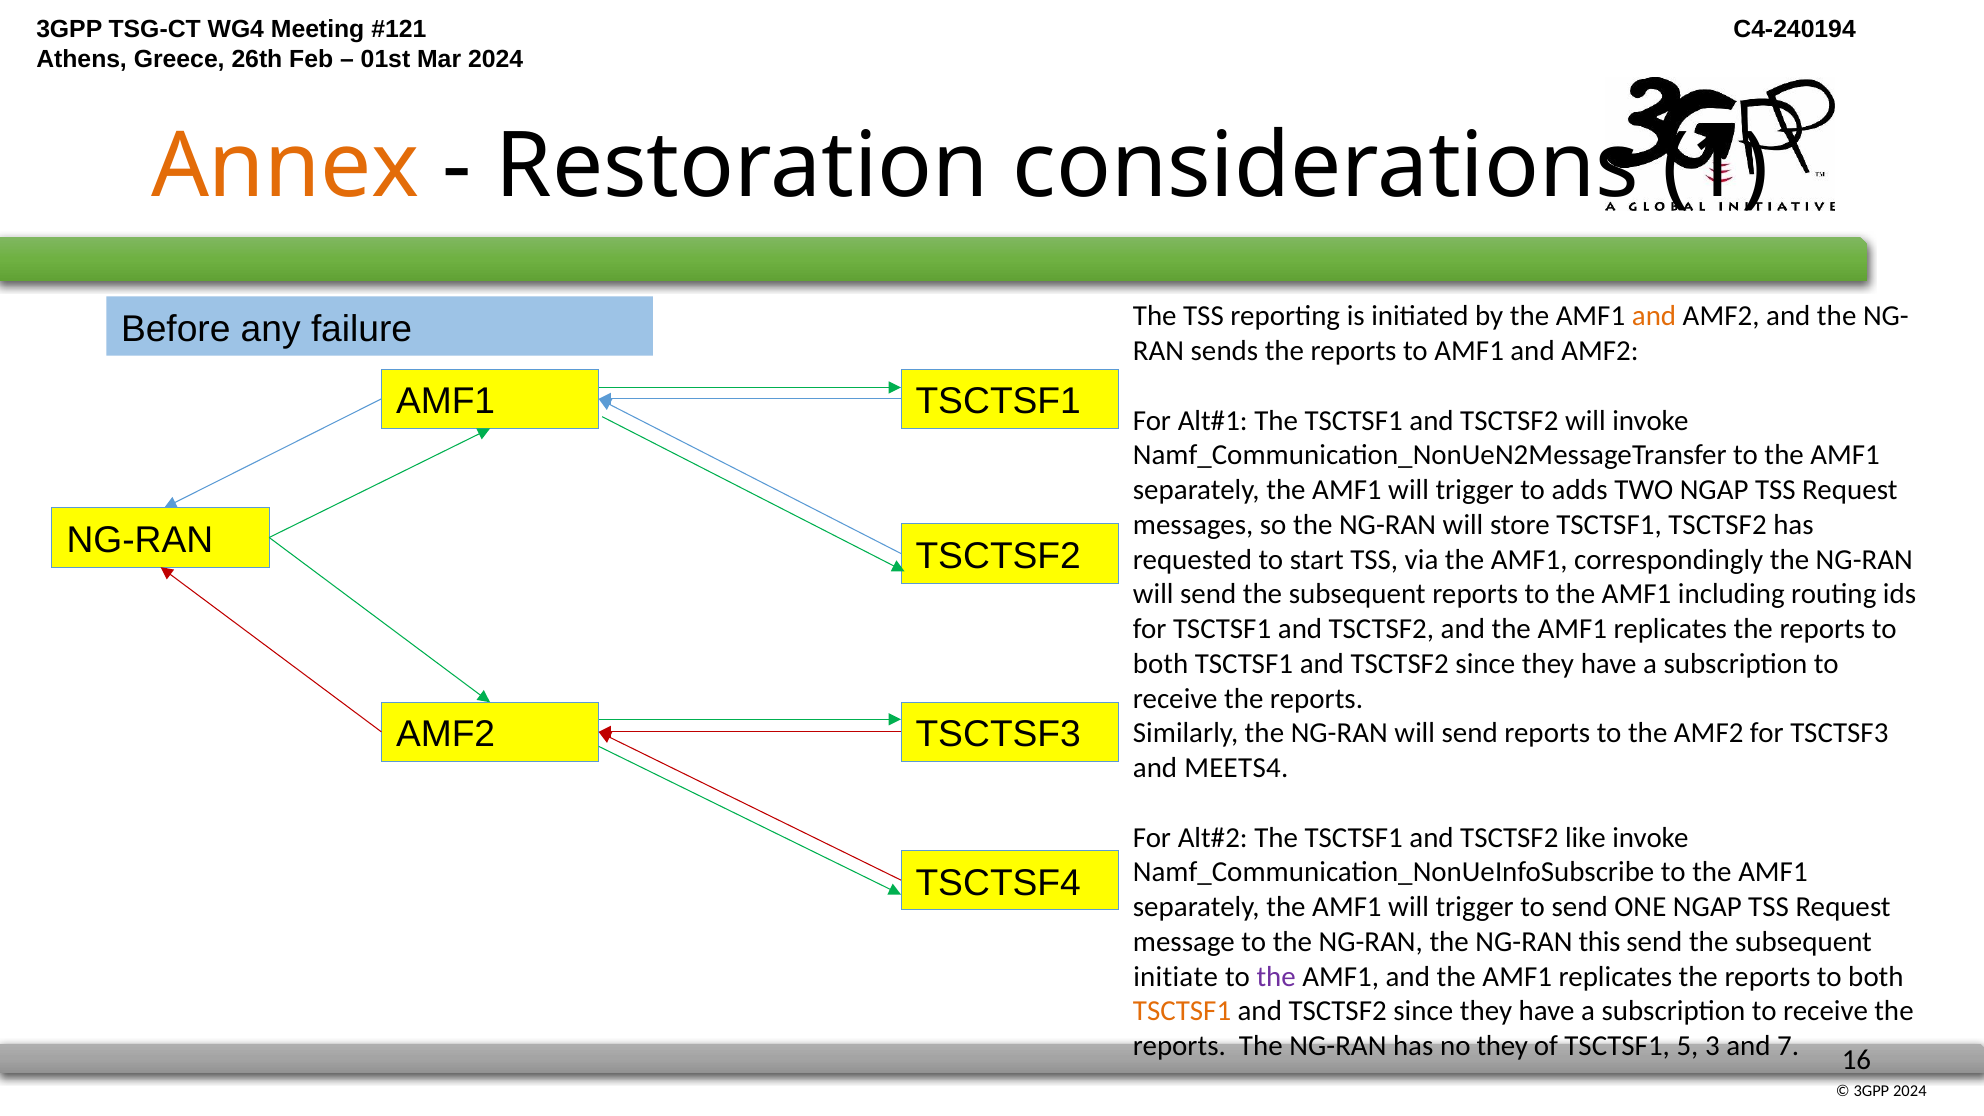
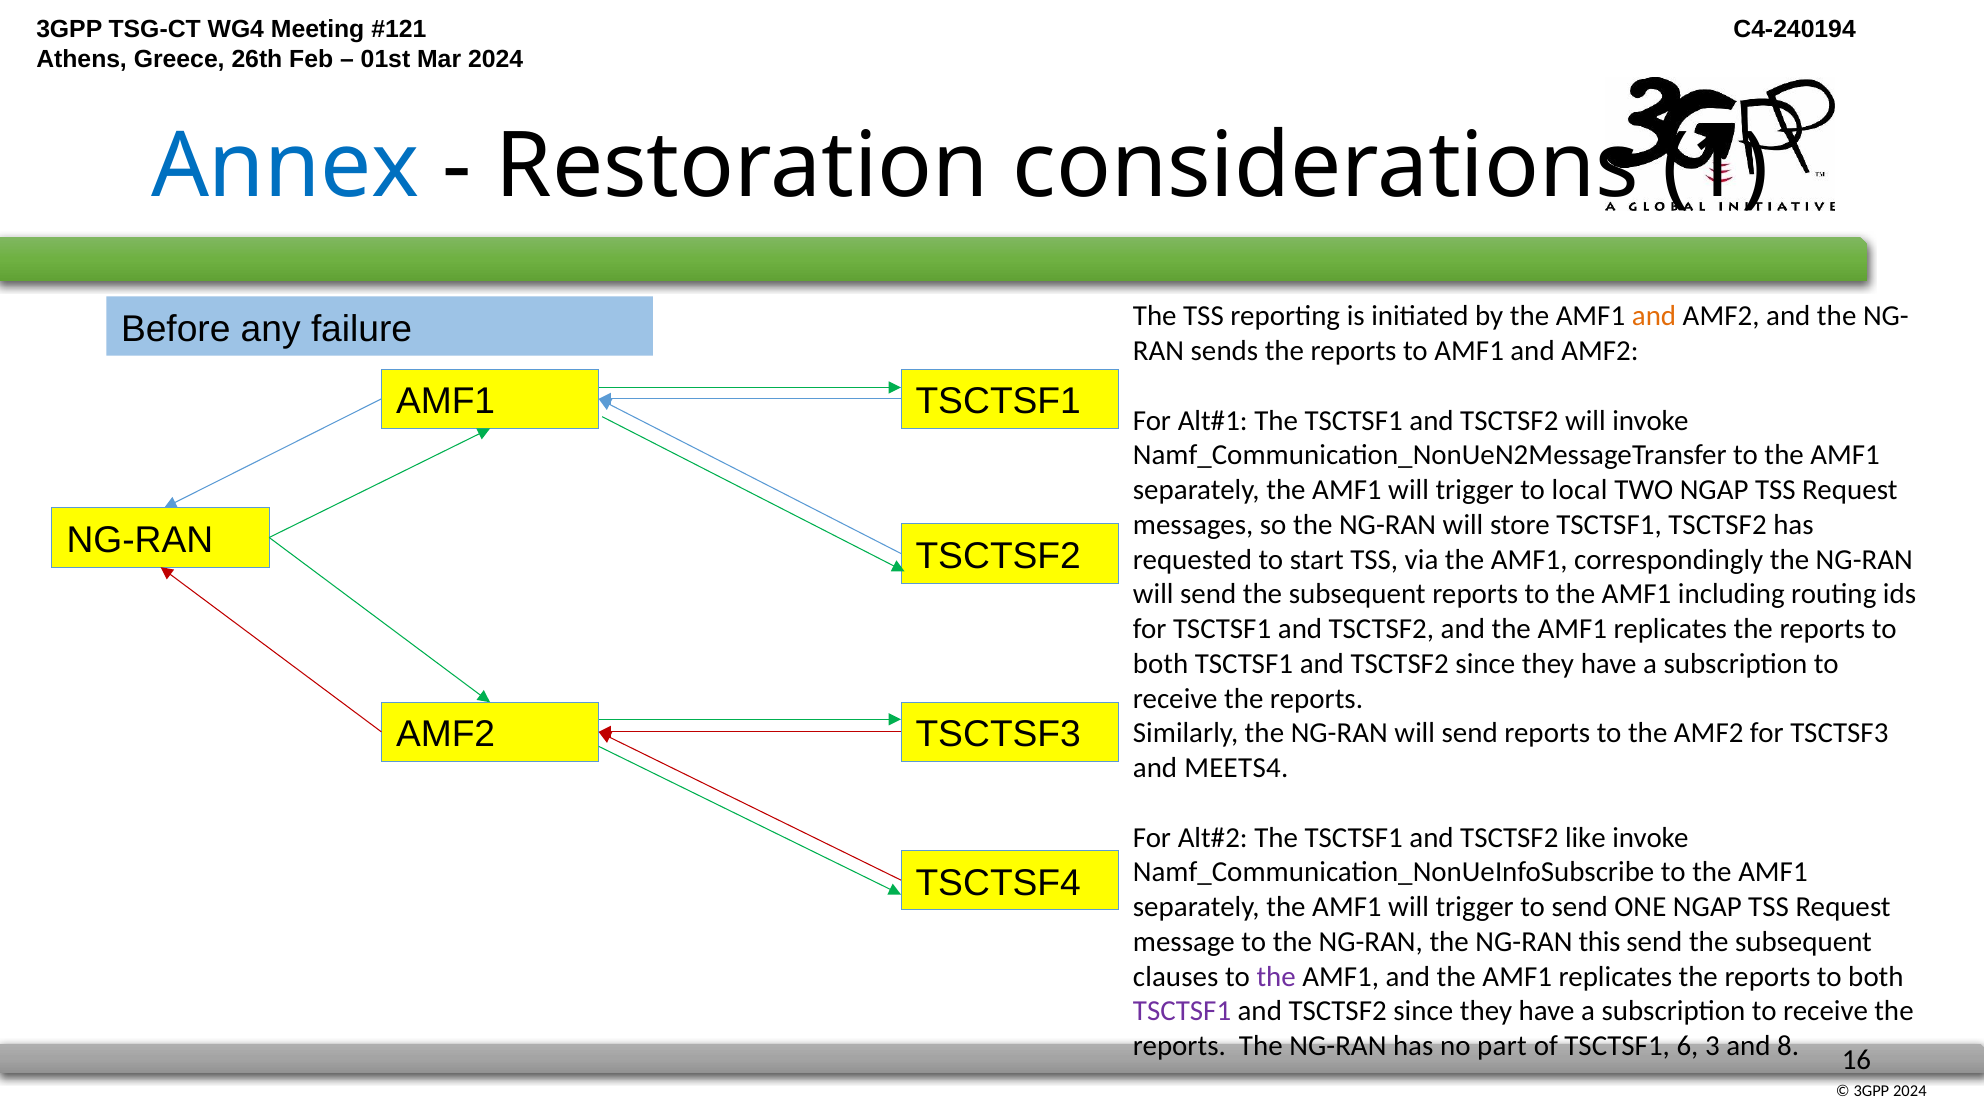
Annex colour: orange -> blue
adds: adds -> local
initiate: initiate -> clauses
TSCTSF1 at (1182, 1011) colour: orange -> purple
no they: they -> part
5: 5 -> 6
7: 7 -> 8
